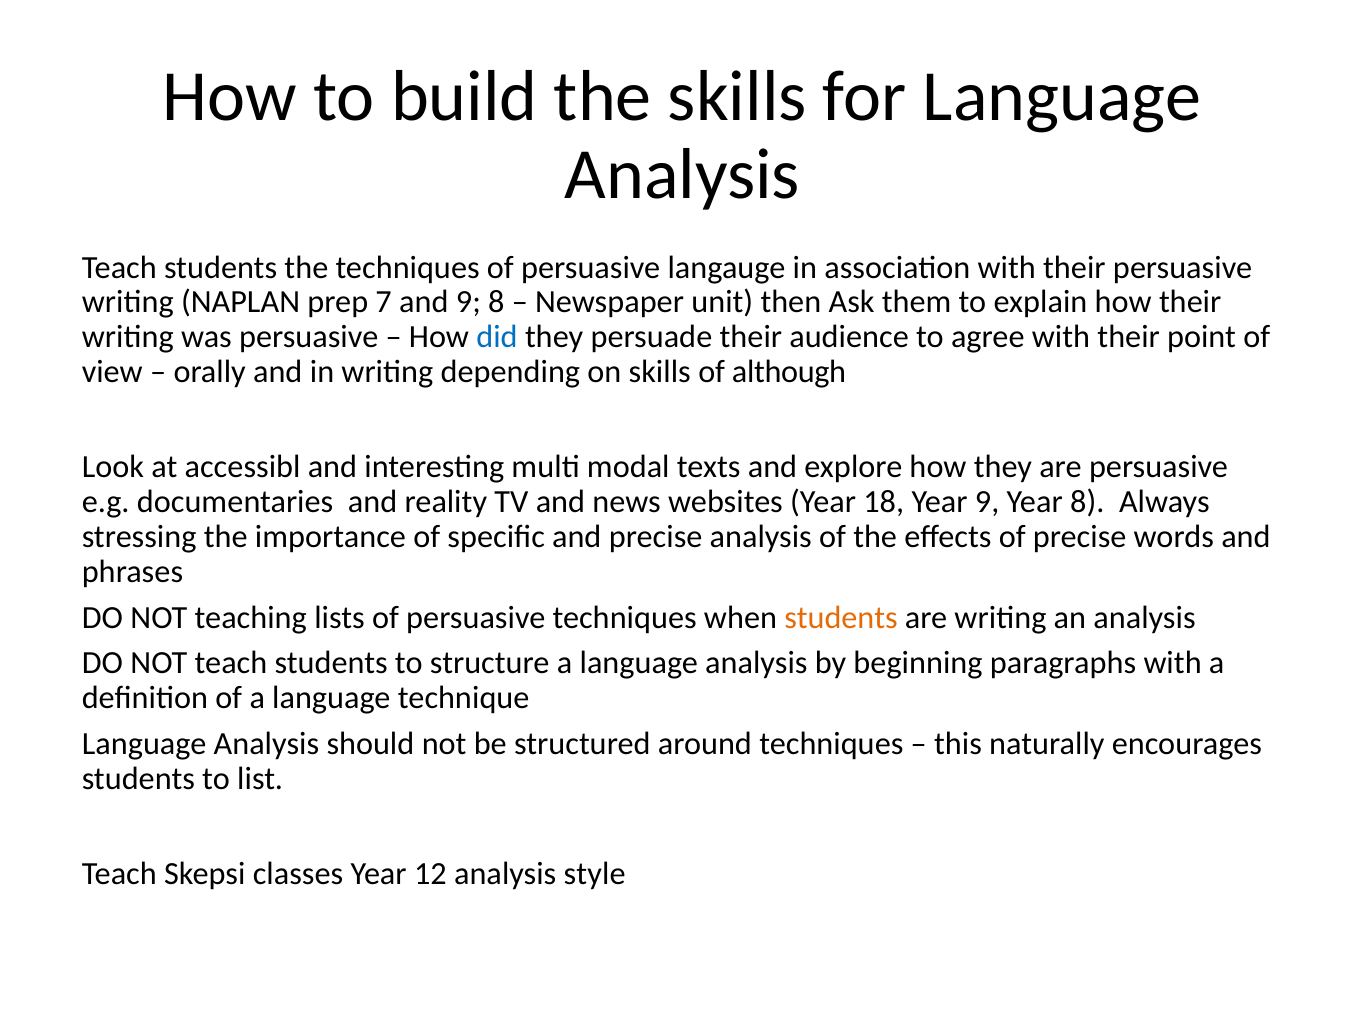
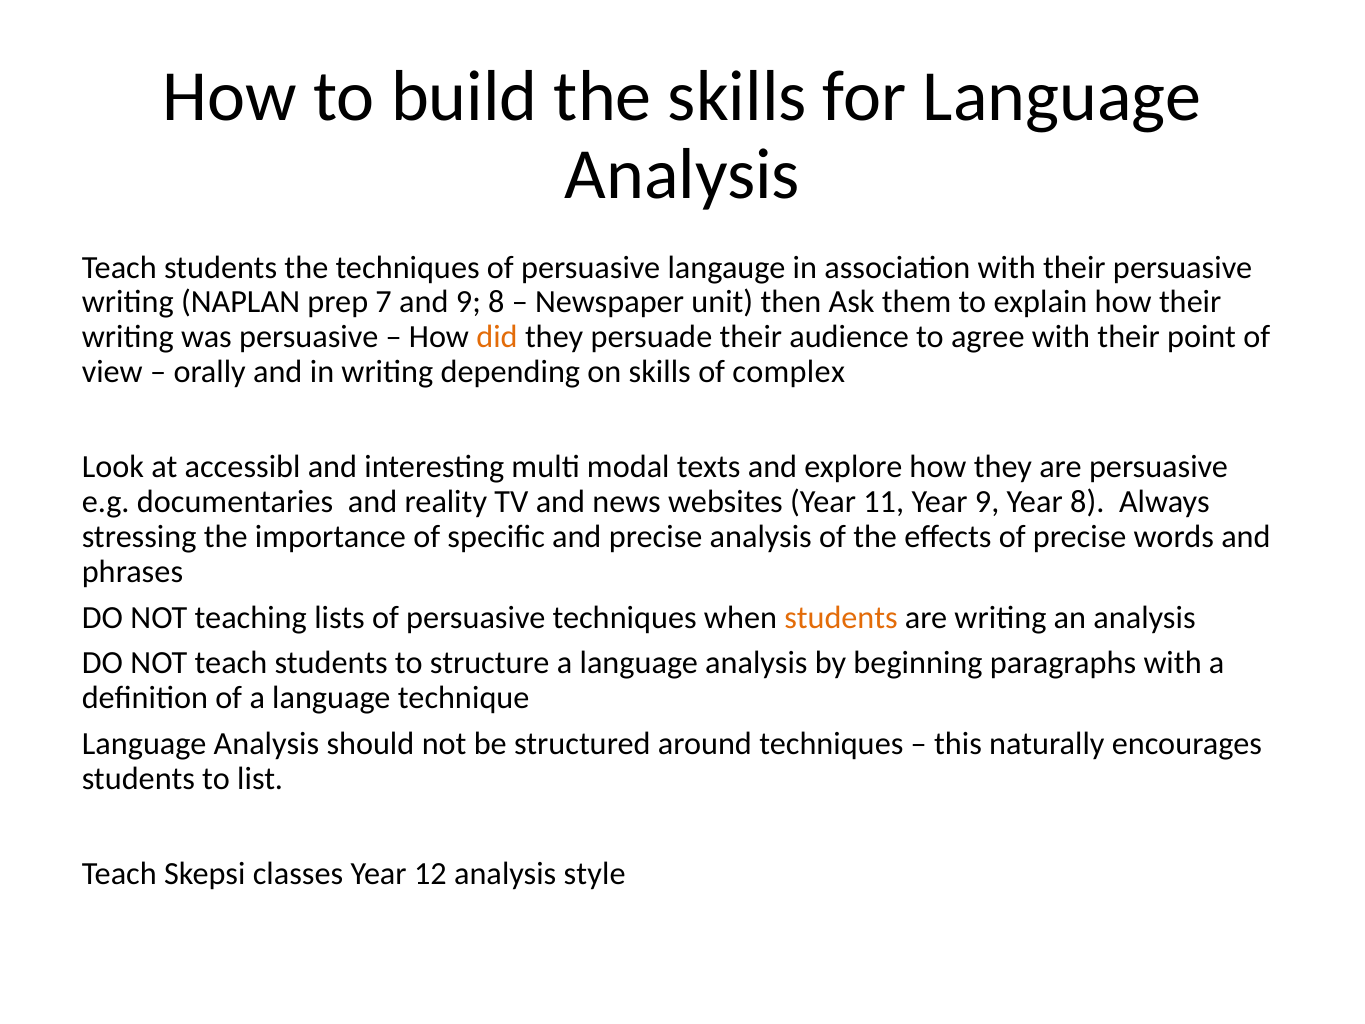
did colour: blue -> orange
although: although -> complex
18: 18 -> 11
